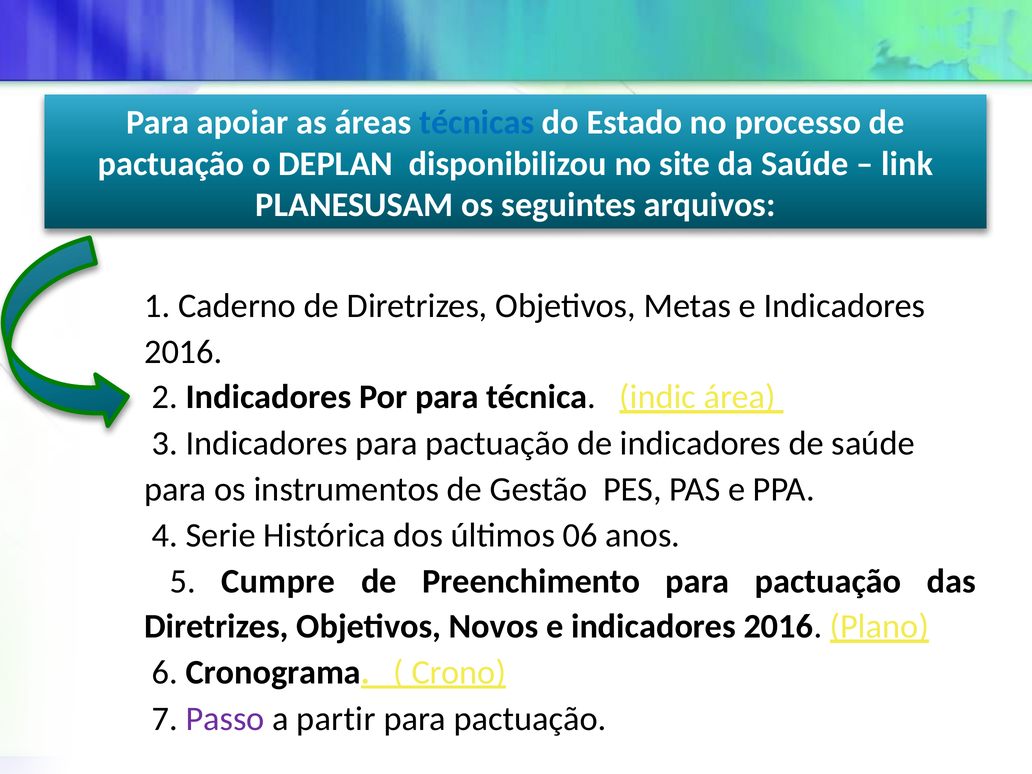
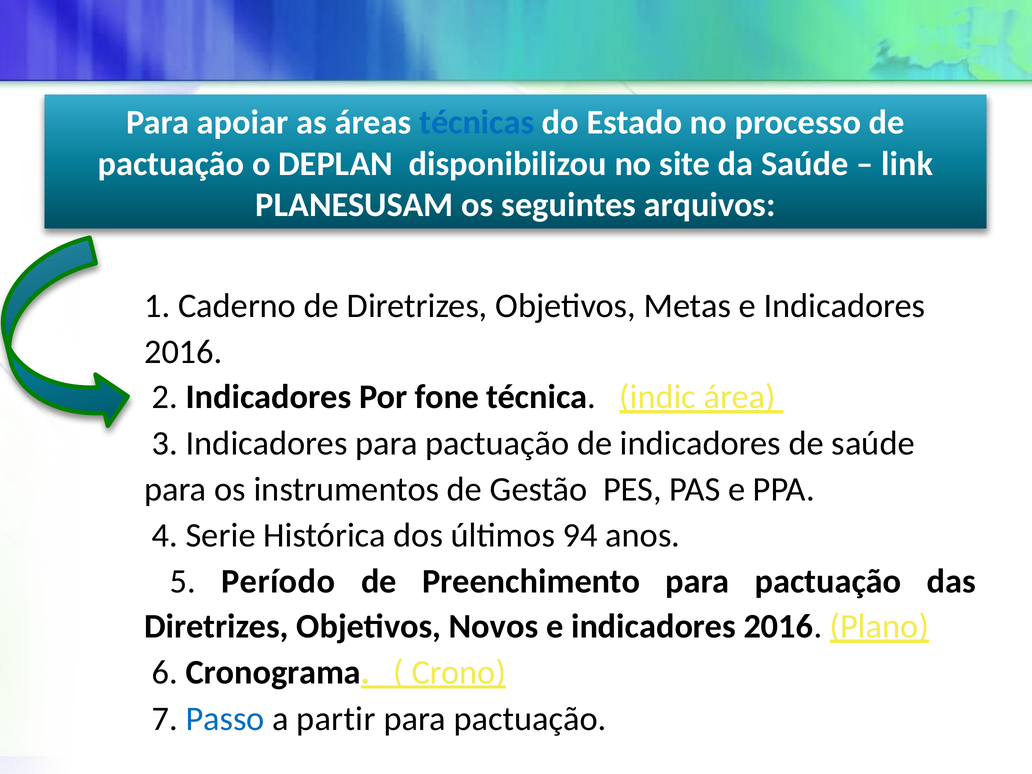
Por para: para -> fone
06: 06 -> 94
Cumpre: Cumpre -> Período
Passo colour: purple -> blue
